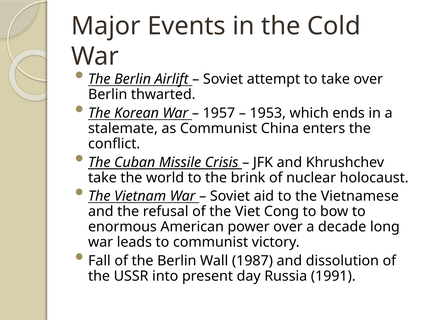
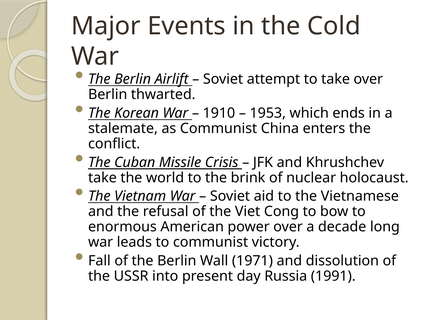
1957: 1957 -> 1910
1987: 1987 -> 1971
